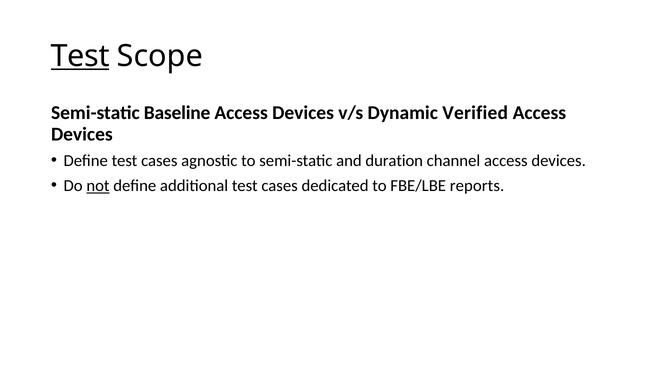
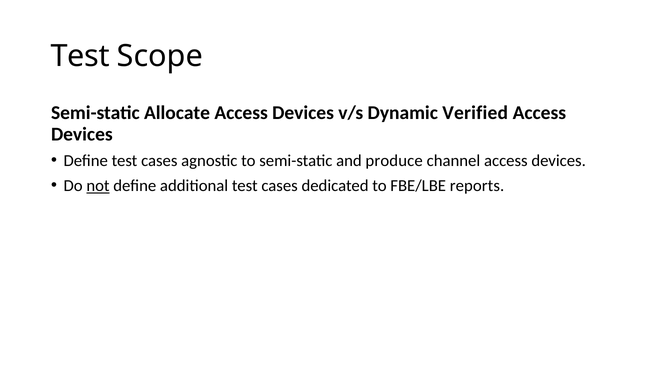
Test at (80, 56) underline: present -> none
Baseline: Baseline -> Allocate
duration: duration -> produce
